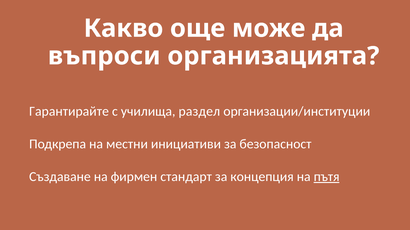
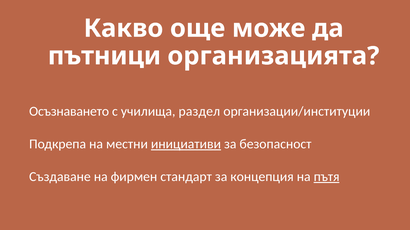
въпроси: въпроси -> пътници
Гарантирайте: Гарантирайте -> Осъзнаването
инициативи underline: none -> present
